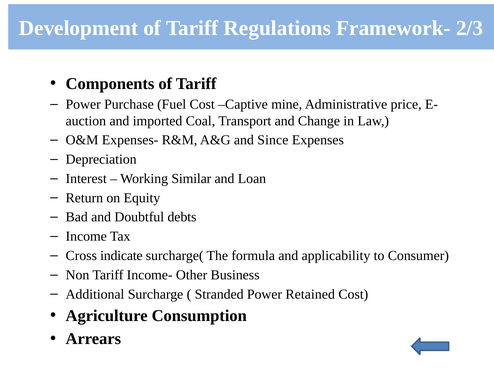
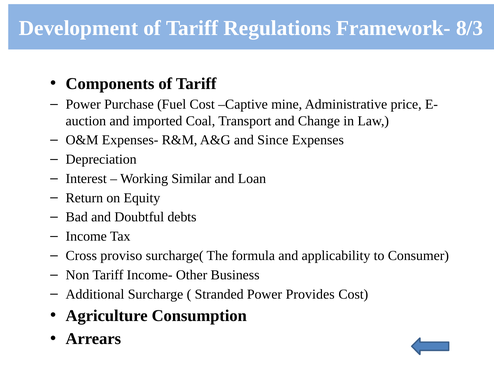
2/3: 2/3 -> 8/3
indicate: indicate -> proviso
Retained: Retained -> Provides
